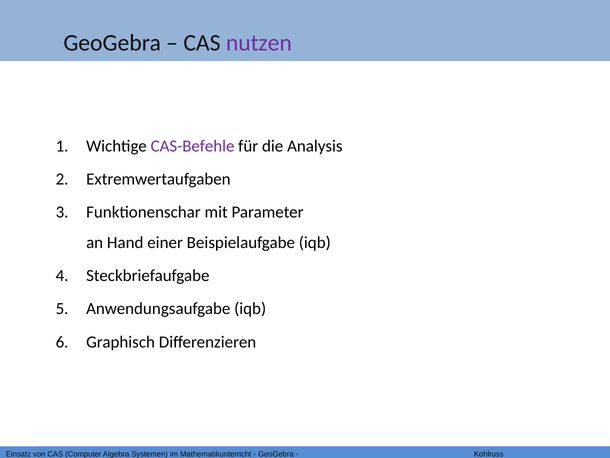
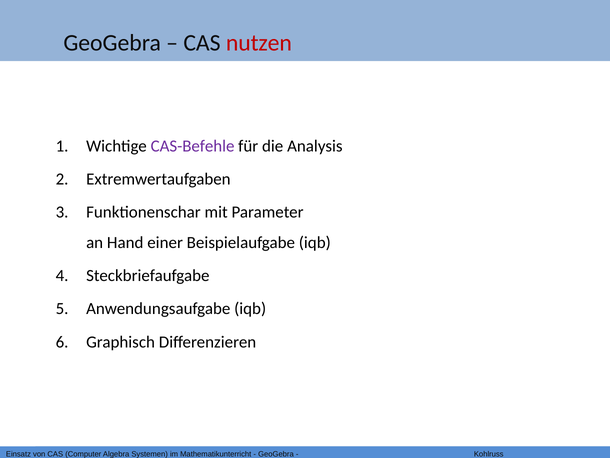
nutzen colour: purple -> red
